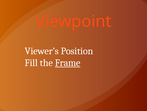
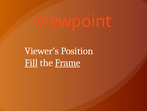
Fill underline: none -> present
